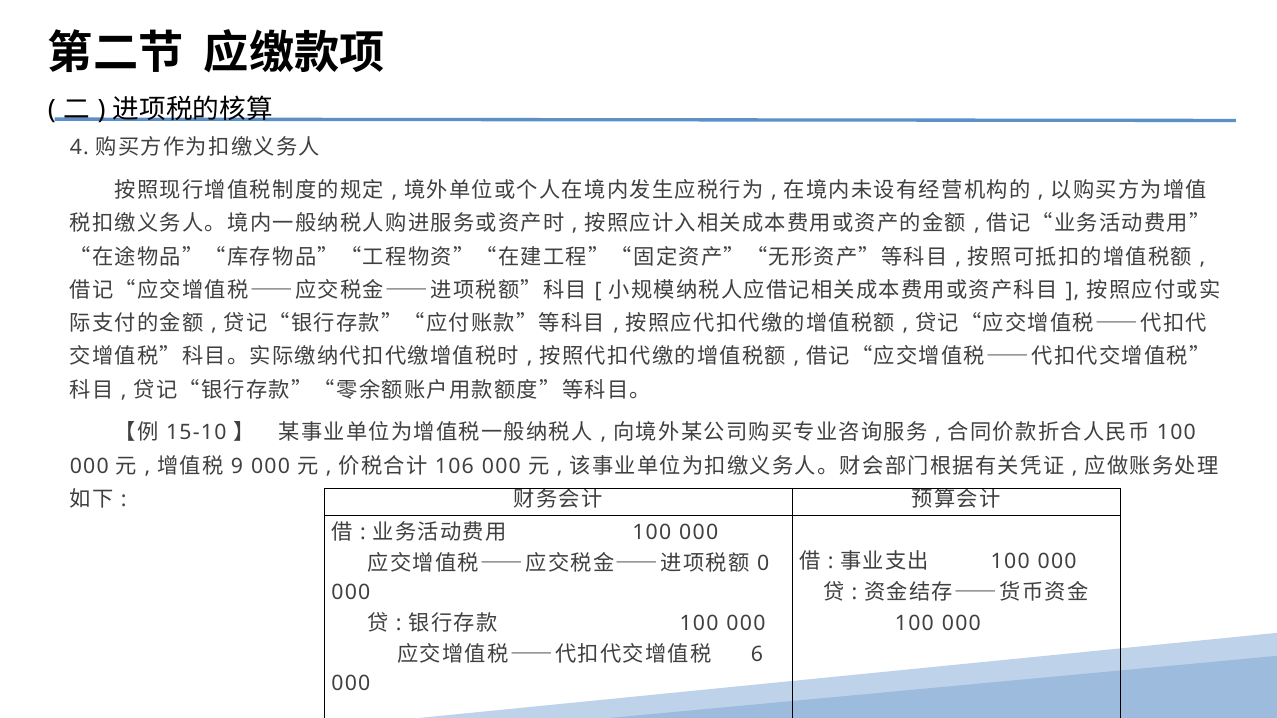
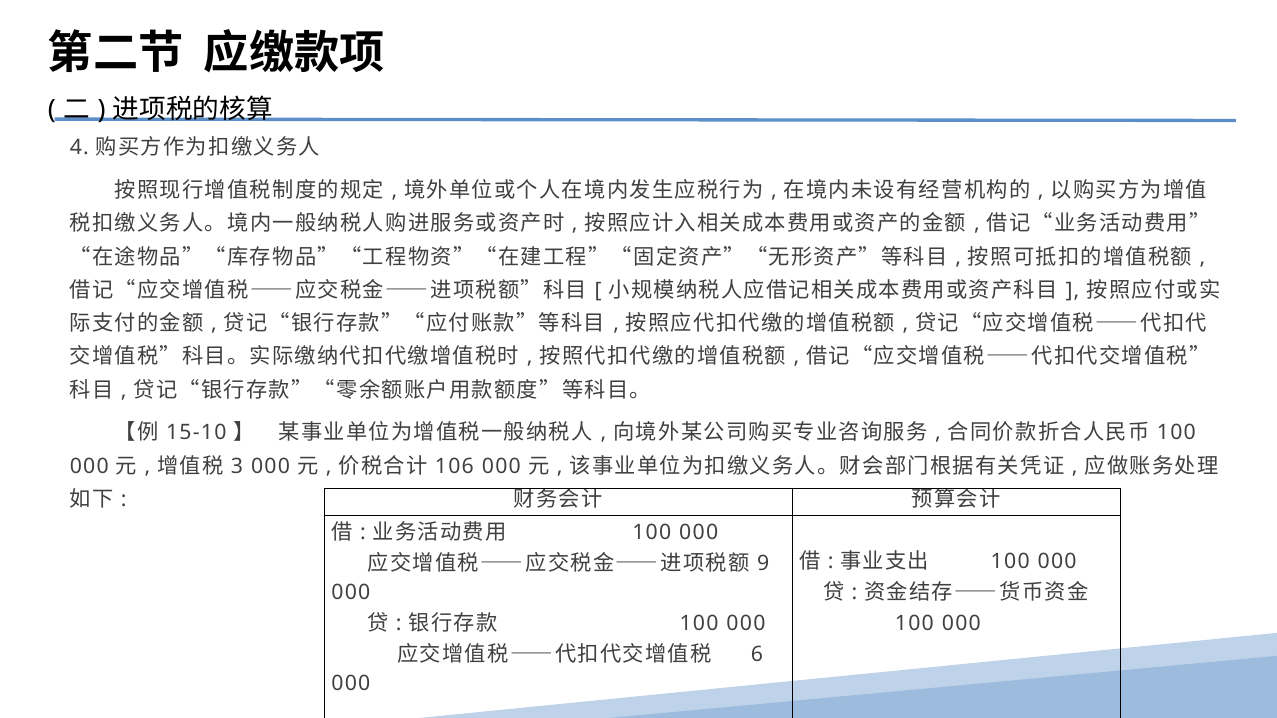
9: 9 -> 3
0: 0 -> 9
